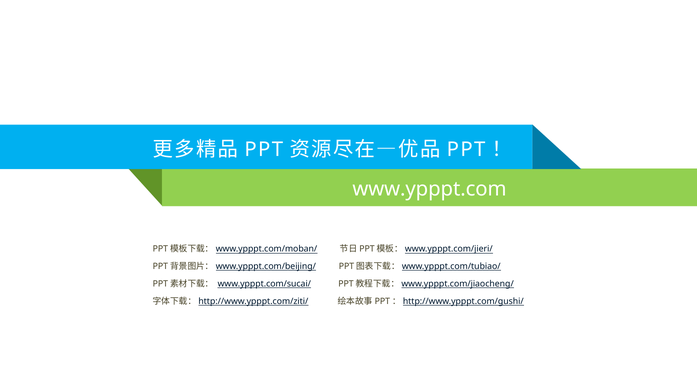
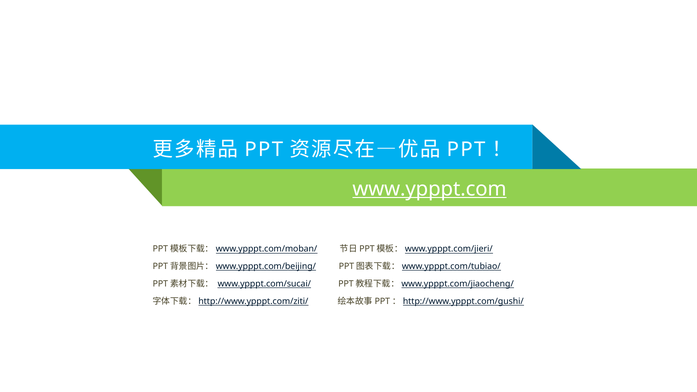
www.ypppt.com underline: none -> present
